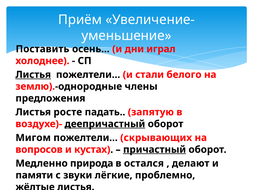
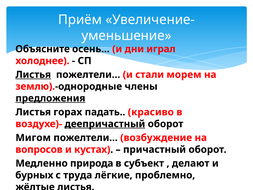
Поставить: Поставить -> Объясните
белого: белого -> морем
предложения underline: none -> present
росте: росте -> горах
запятую: запятую -> красиво
скрывающих: скрывающих -> возбуждение
причастный underline: present -> none
остался: остался -> субъект
памяти: памяти -> бурных
звуки: звуки -> труда
